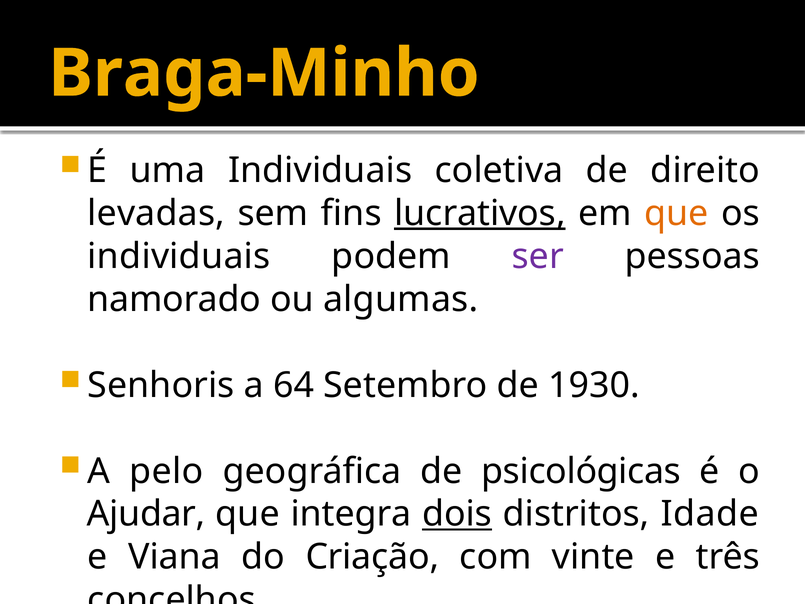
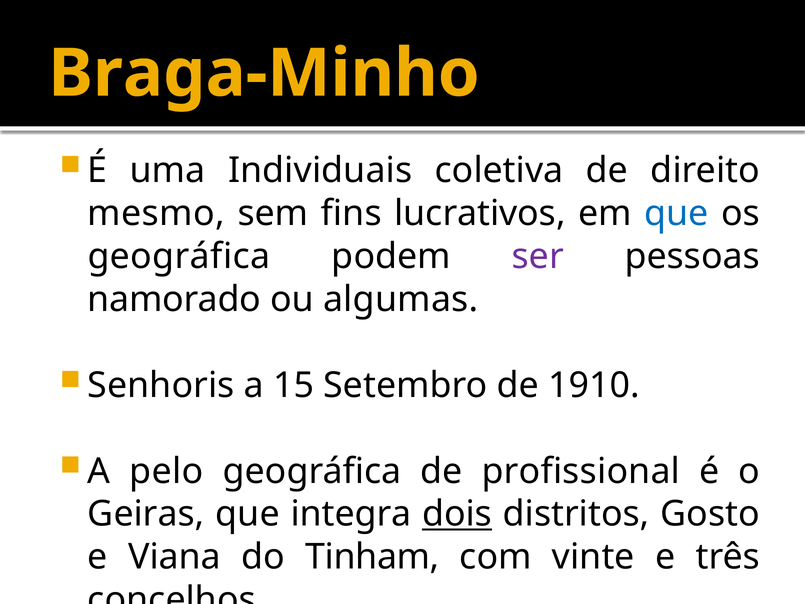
levadas: levadas -> mesmo
lucrativos underline: present -> none
que at (677, 213) colour: orange -> blue
individuais at (179, 256): individuais -> geográfica
64: 64 -> 15
1930: 1930 -> 1910
psicológicas: psicológicas -> profissional
Ajudar: Ajudar -> Geiras
Idade: Idade -> Gosto
Criação: Criação -> Tinham
